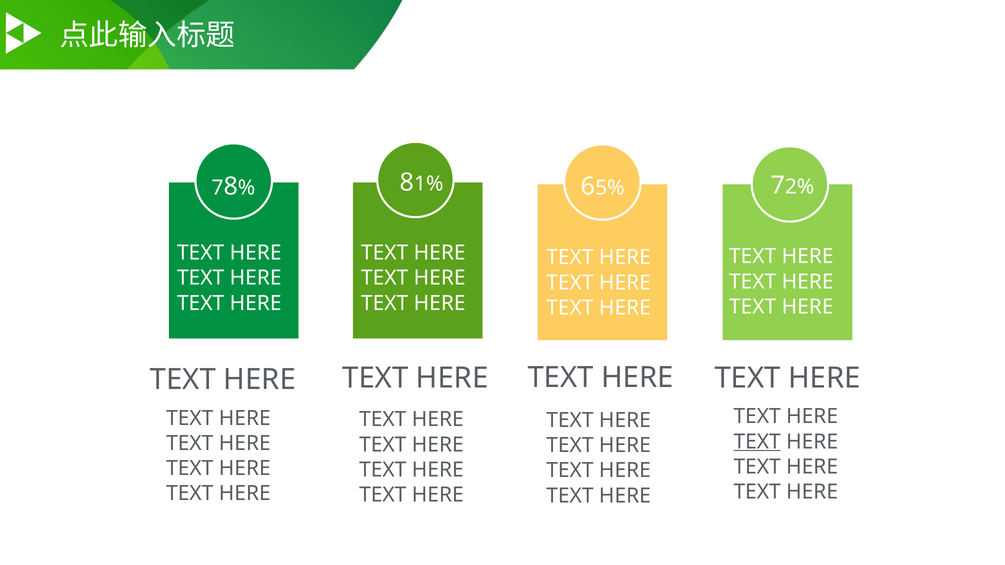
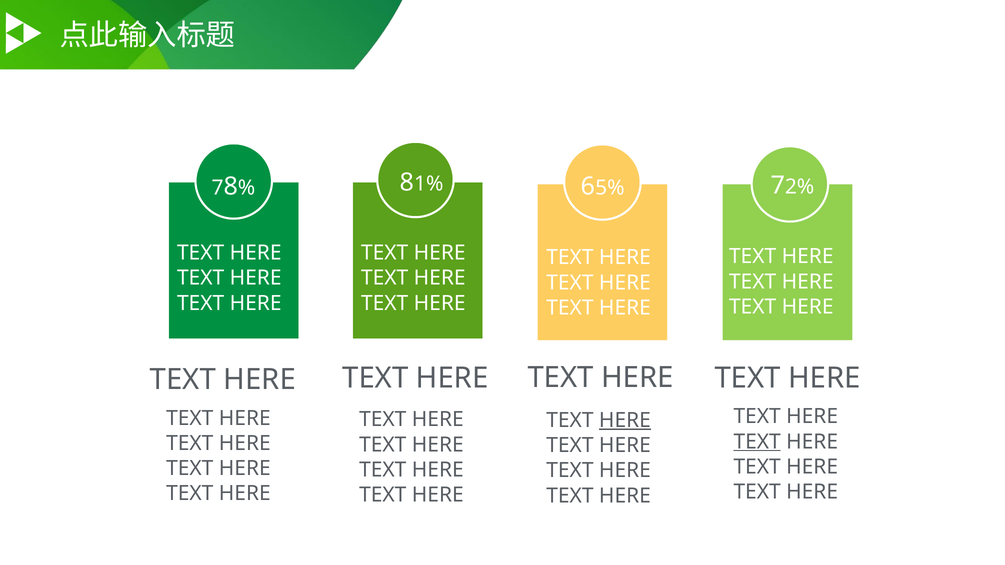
HERE at (625, 420) underline: none -> present
